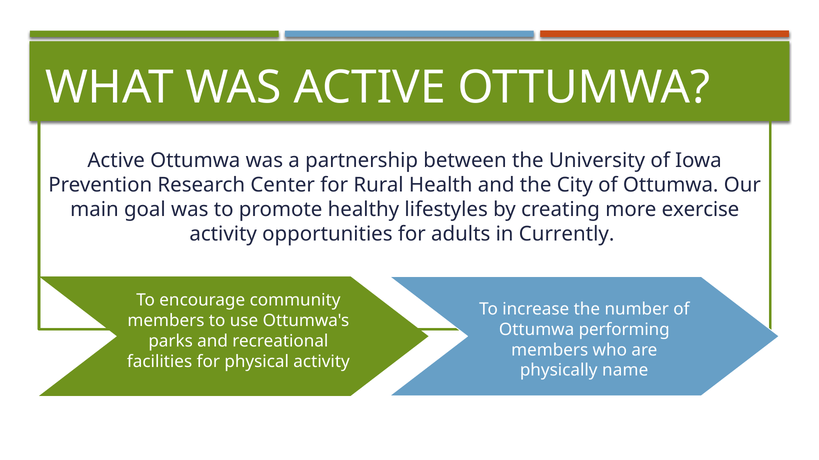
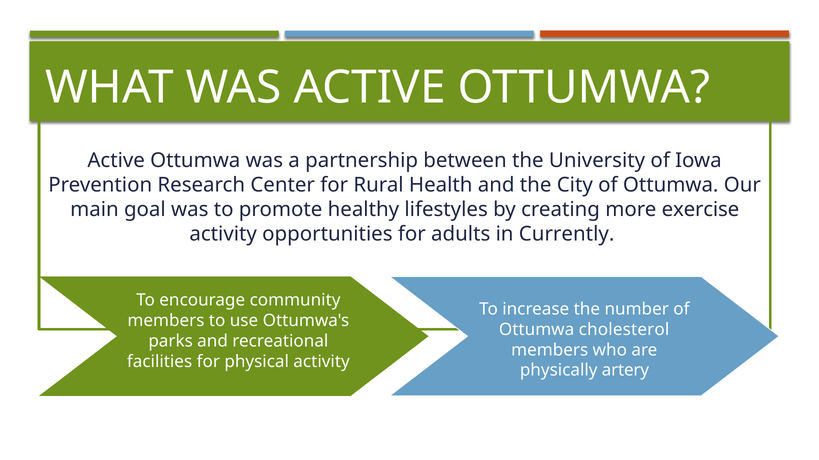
performing: performing -> cholesterol
name: name -> artery
